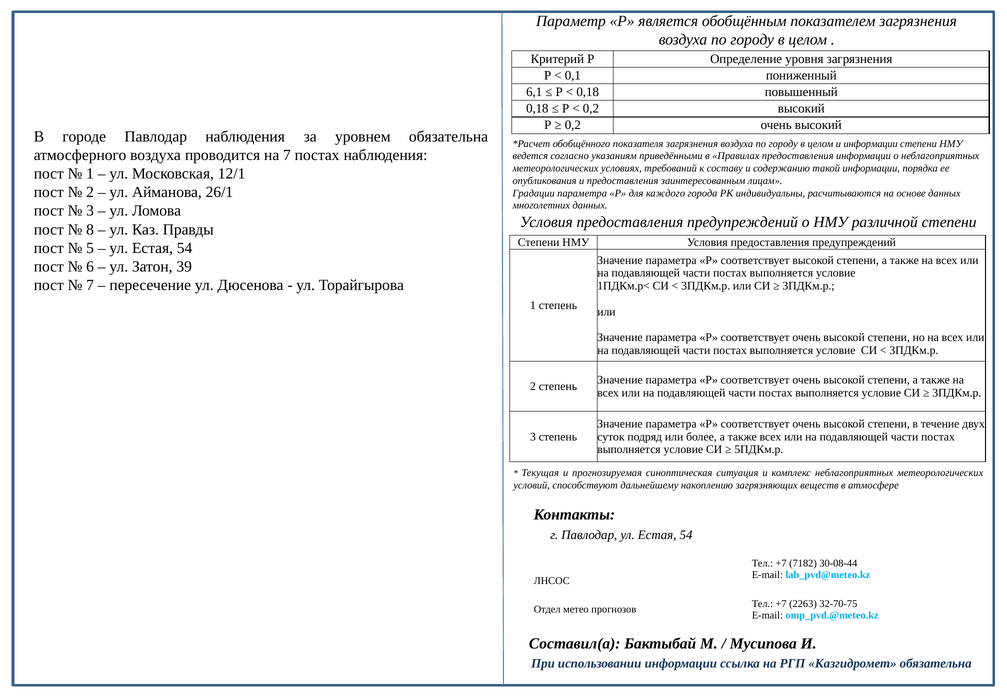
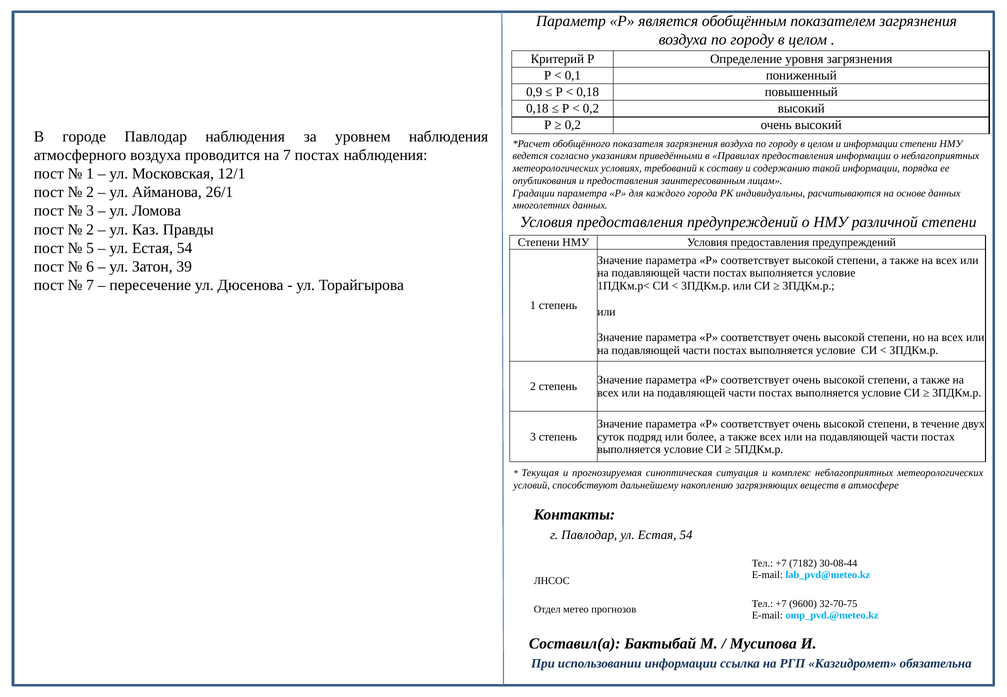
6,1: 6,1 -> 0,9
уровнем обязательна: обязательна -> наблюдения
8 at (90, 230): 8 -> 2
2263: 2263 -> 9600
